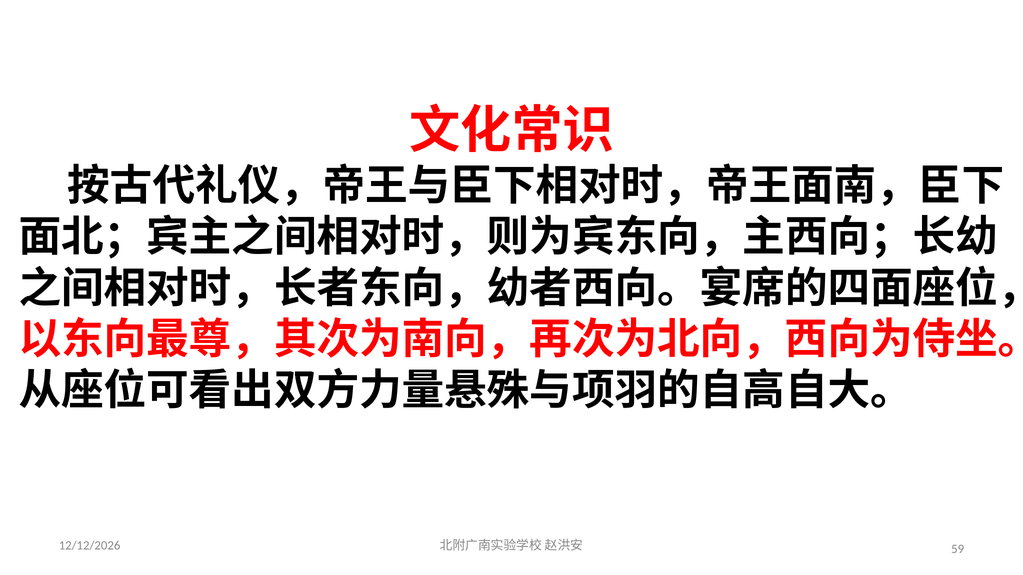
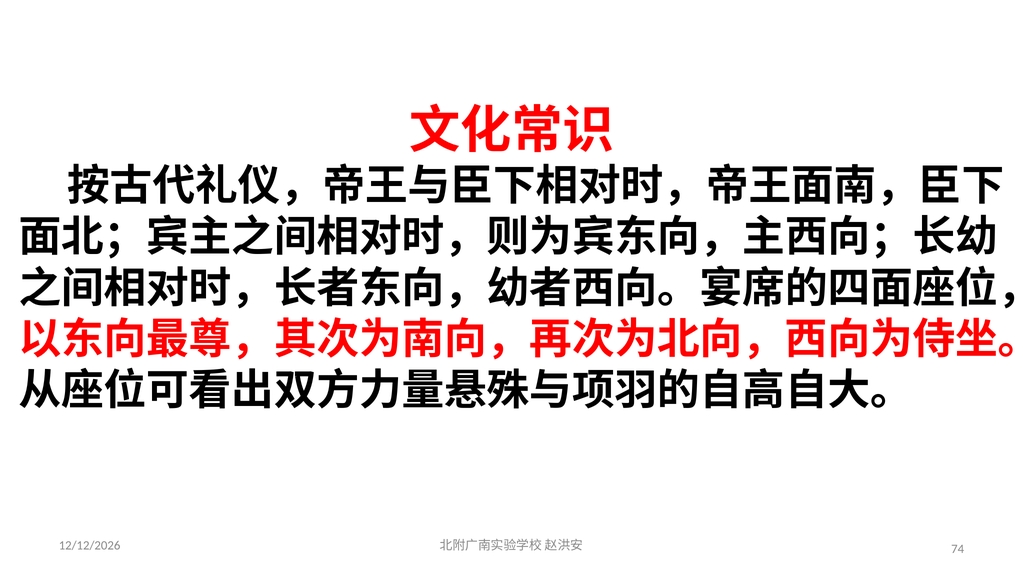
59: 59 -> 74
